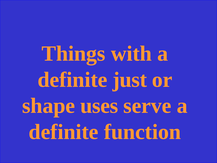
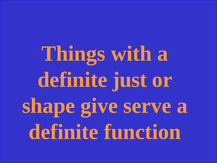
uses: uses -> give
